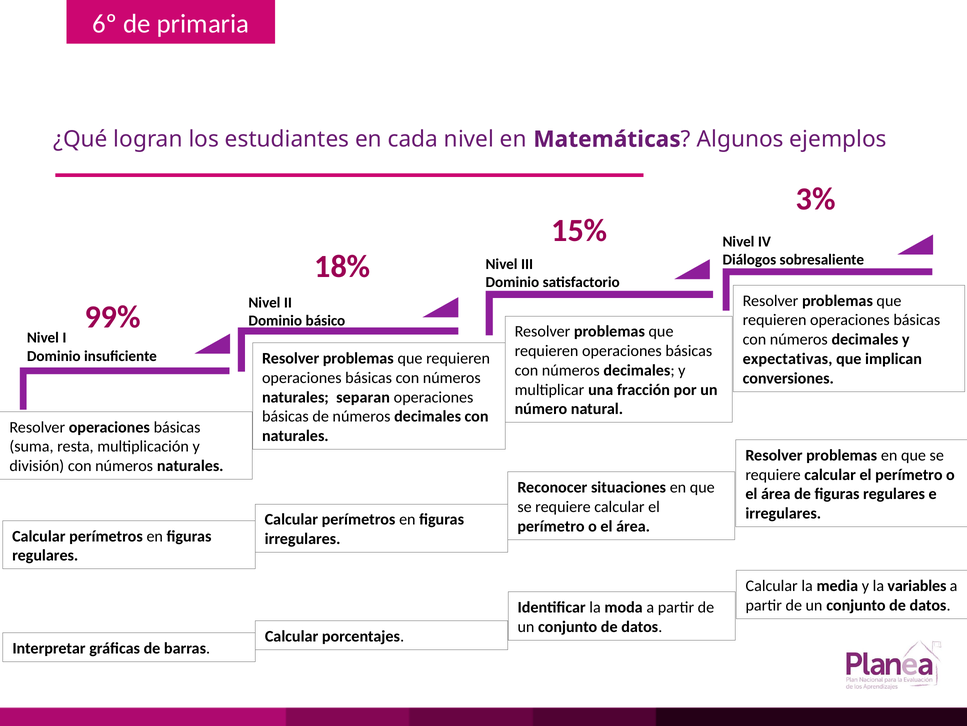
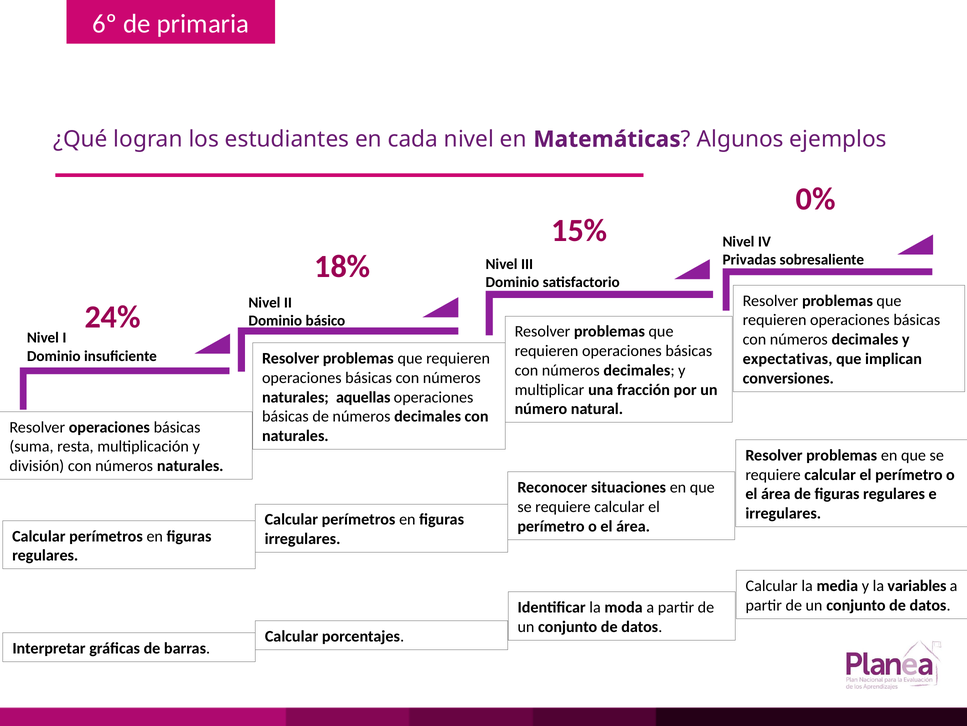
3%: 3% -> 0%
Diálogos: Diálogos -> Privadas
99%: 99% -> 24%
separan: separan -> aquellas
